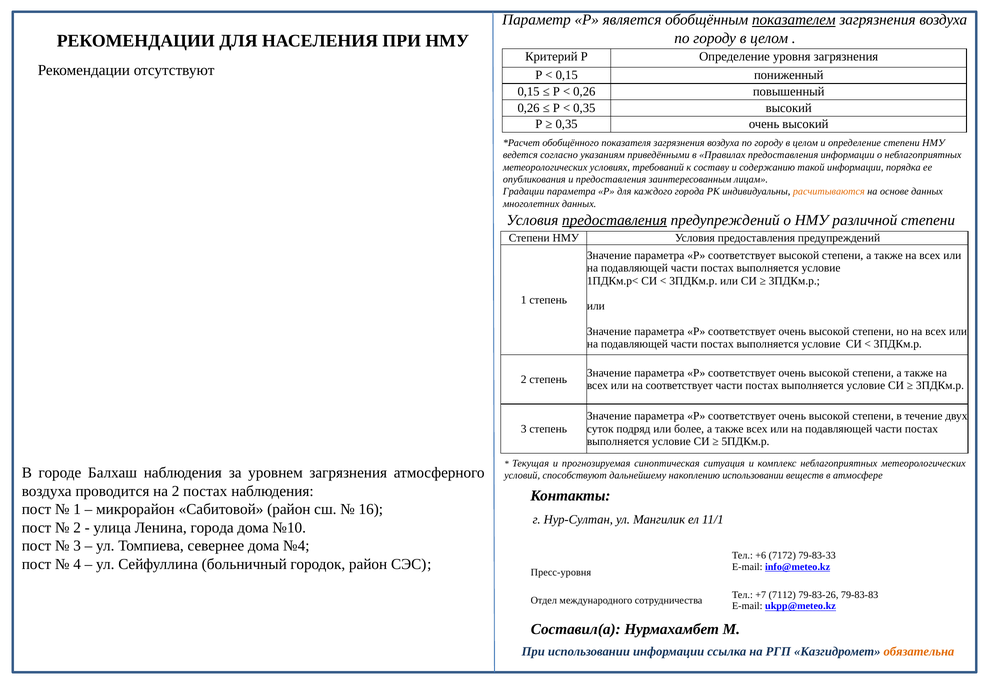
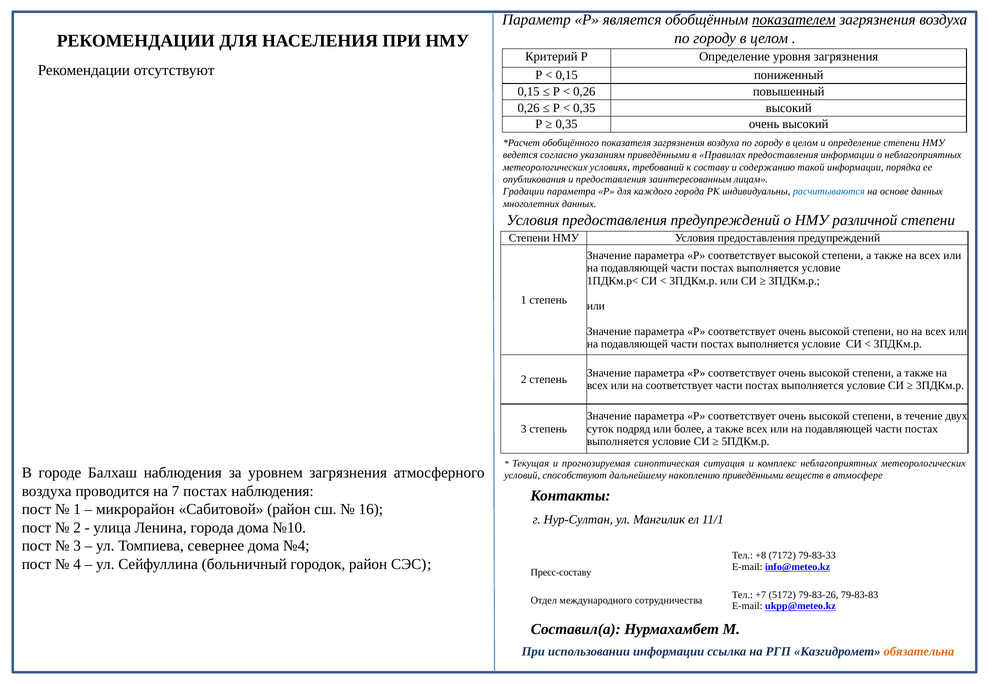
расчитываются colour: orange -> blue
предоставления at (615, 220) underline: present -> none
накоплению использовании: использовании -> приведёнными
на 2: 2 -> 7
+6: +6 -> +8
Пресс-уровня: Пресс-уровня -> Пресс-составу
7112: 7112 -> 5172
